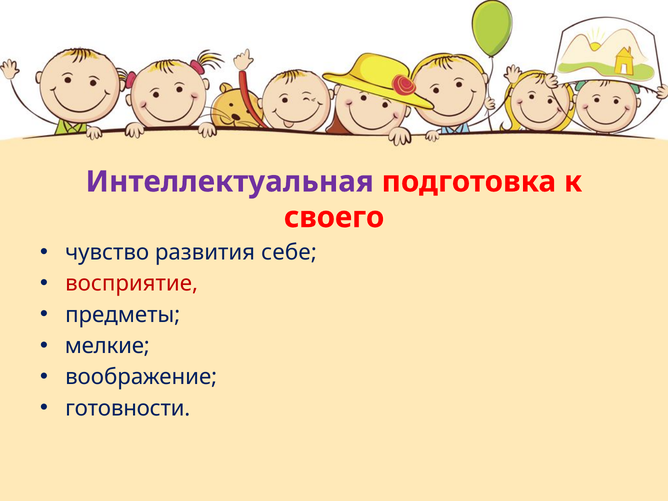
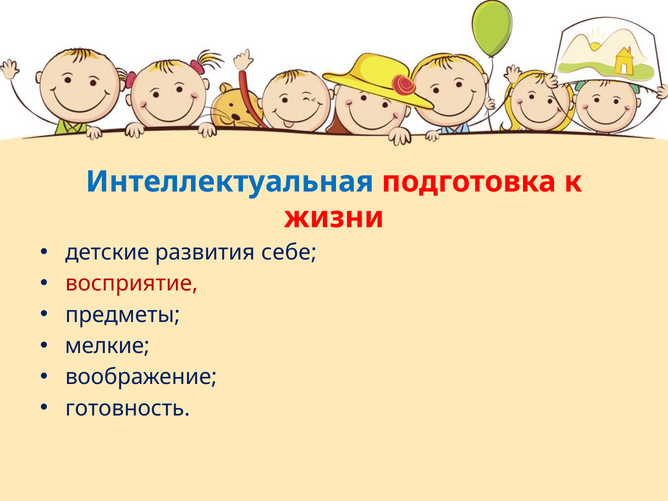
Интеллектуальная colour: purple -> blue
своего: своего -> жизни
чувство: чувство -> детские
готовности: готовности -> готовность
